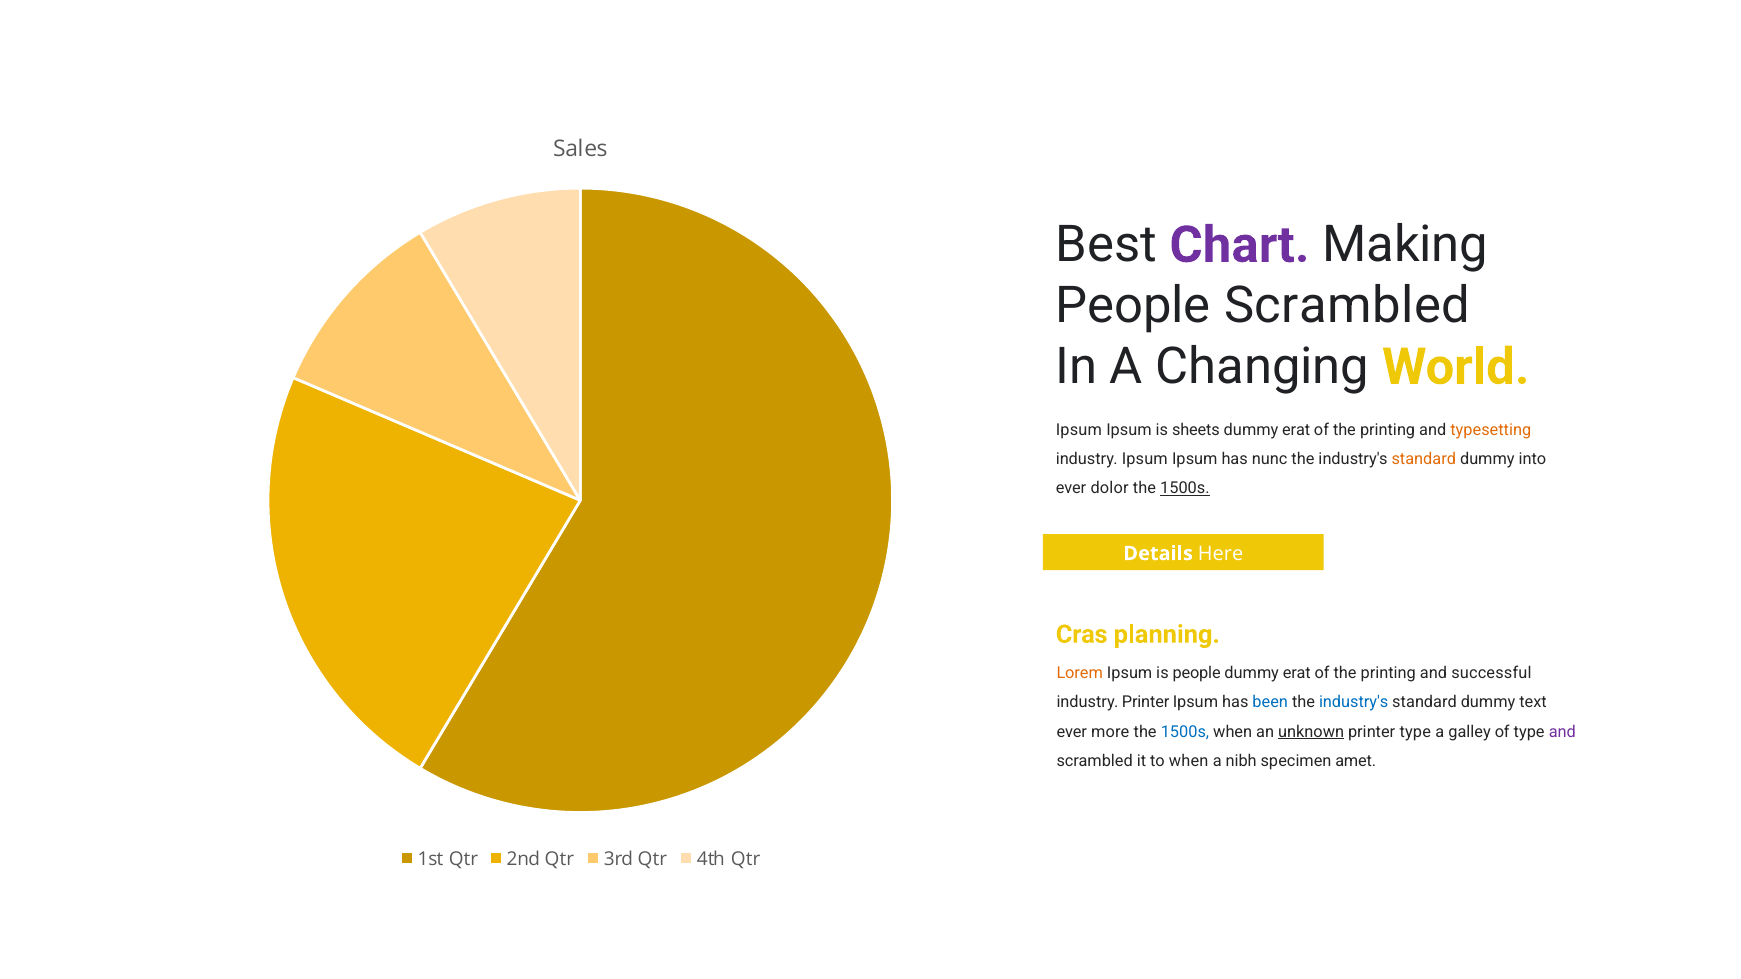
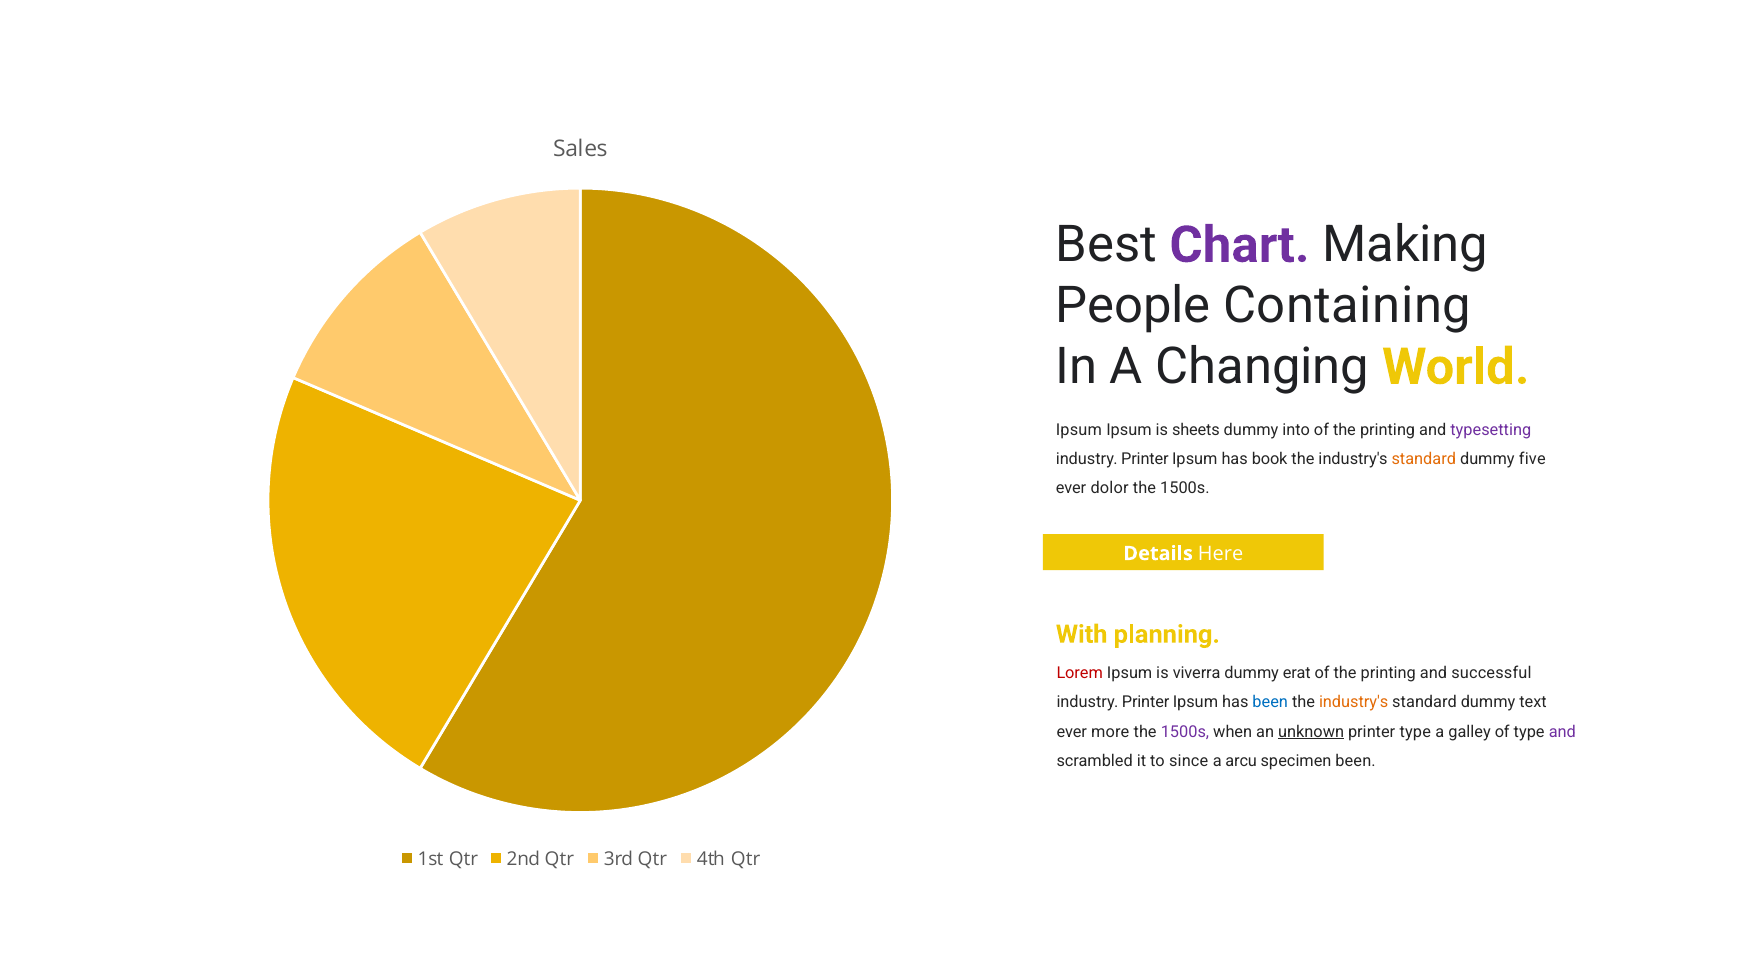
People Scrambled: Scrambled -> Containing
erat at (1296, 430): erat -> into
typesetting colour: orange -> purple
Ipsum at (1145, 459): Ipsum -> Printer
nunc: nunc -> book
into: into -> five
1500s at (1185, 489) underline: present -> none
Cras: Cras -> With
Lorem colour: orange -> red
is people: people -> viverra
industry's at (1354, 703) colour: blue -> orange
1500s at (1185, 732) colour: blue -> purple
to when: when -> since
nibh: nibh -> arcu
specimen amet: amet -> been
